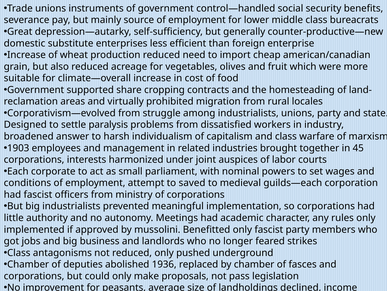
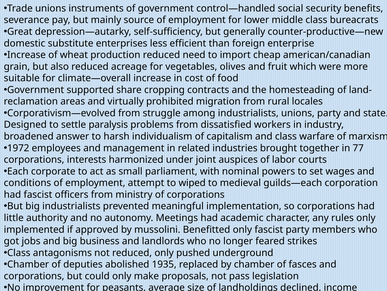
1903: 1903 -> 1972
45: 45 -> 77
saved: saved -> wiped
1936: 1936 -> 1935
